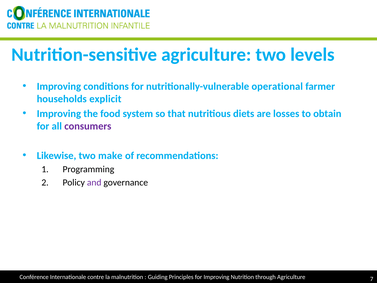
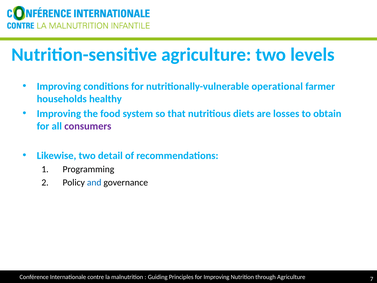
explicit: explicit -> healthy
make: make -> detail
and colour: purple -> blue
